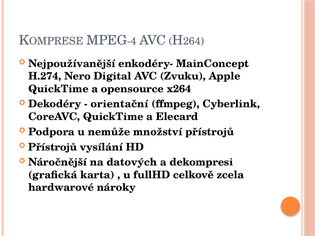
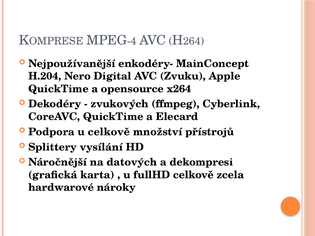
H.274: H.274 -> H.204
orientační: orientační -> zvukových
u nemůže: nemůže -> celkově
Přístrojů at (53, 147): Přístrojů -> Splittery
